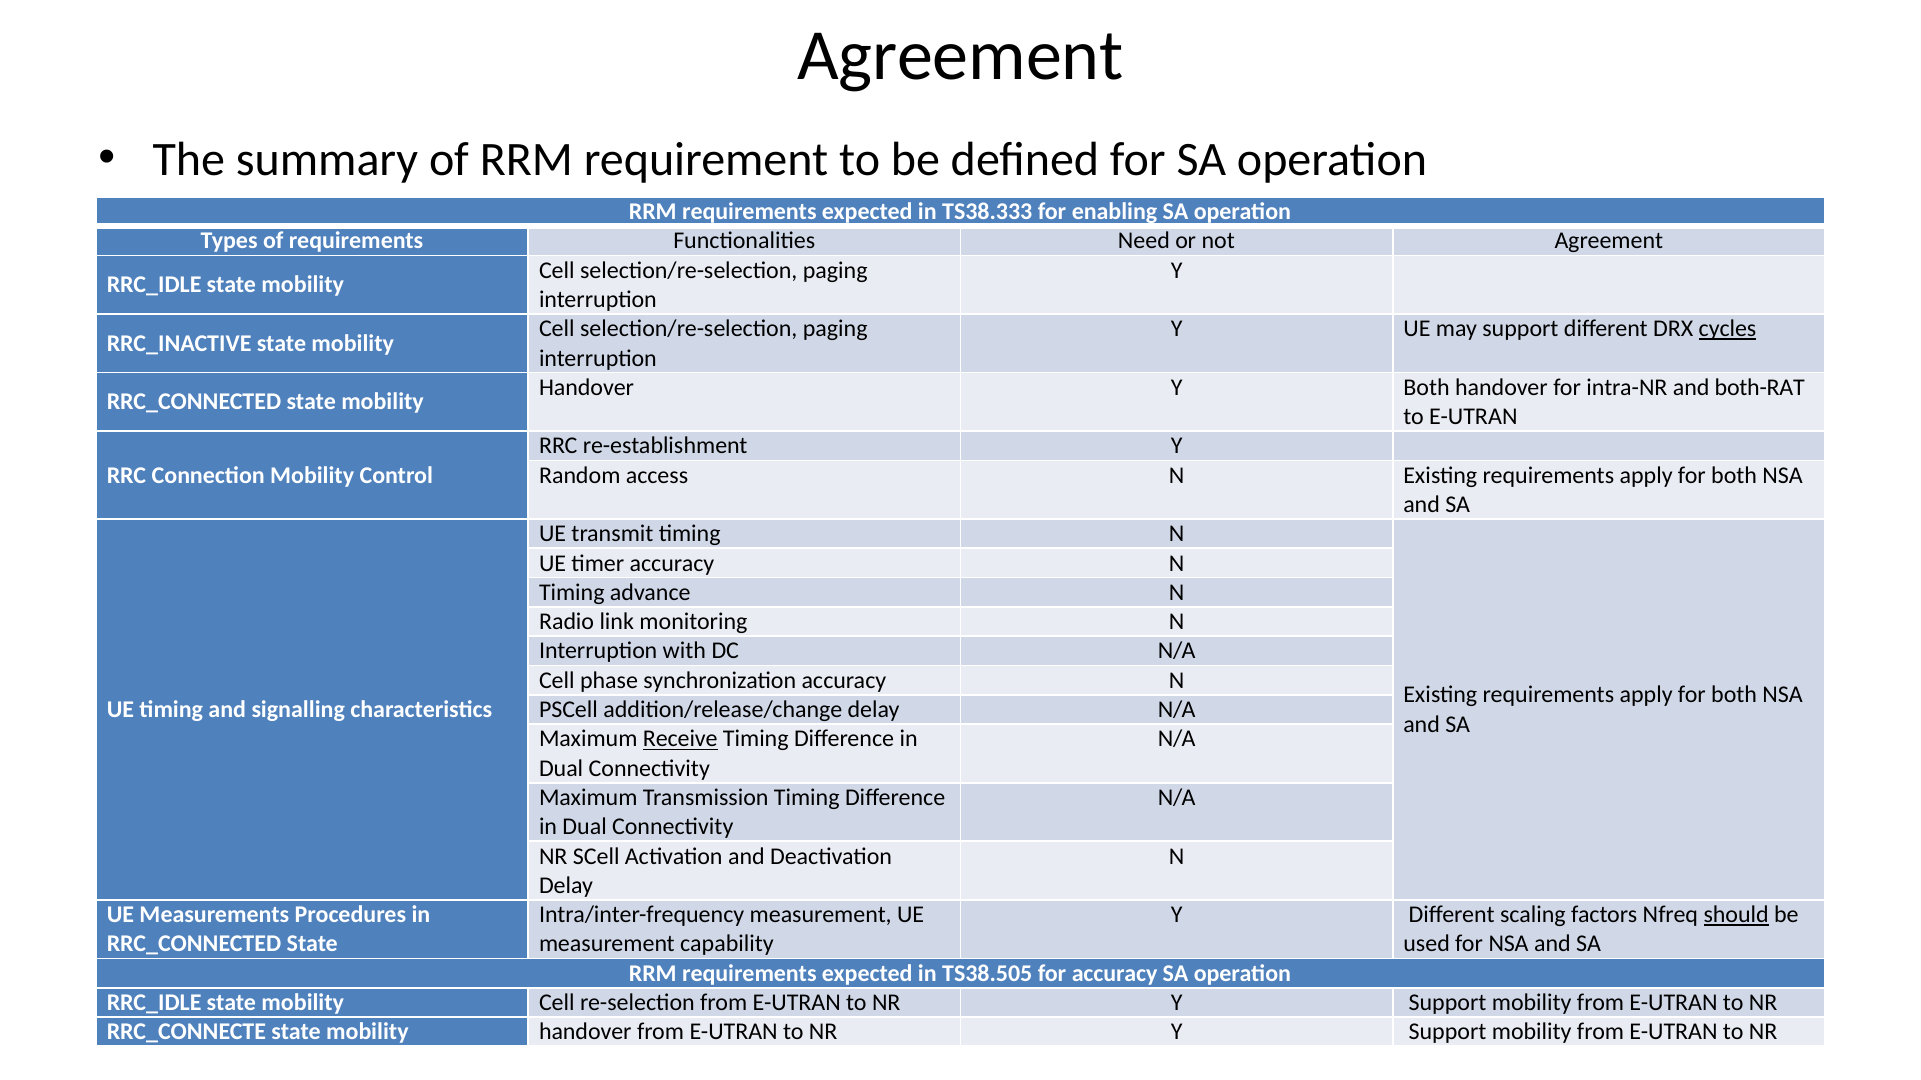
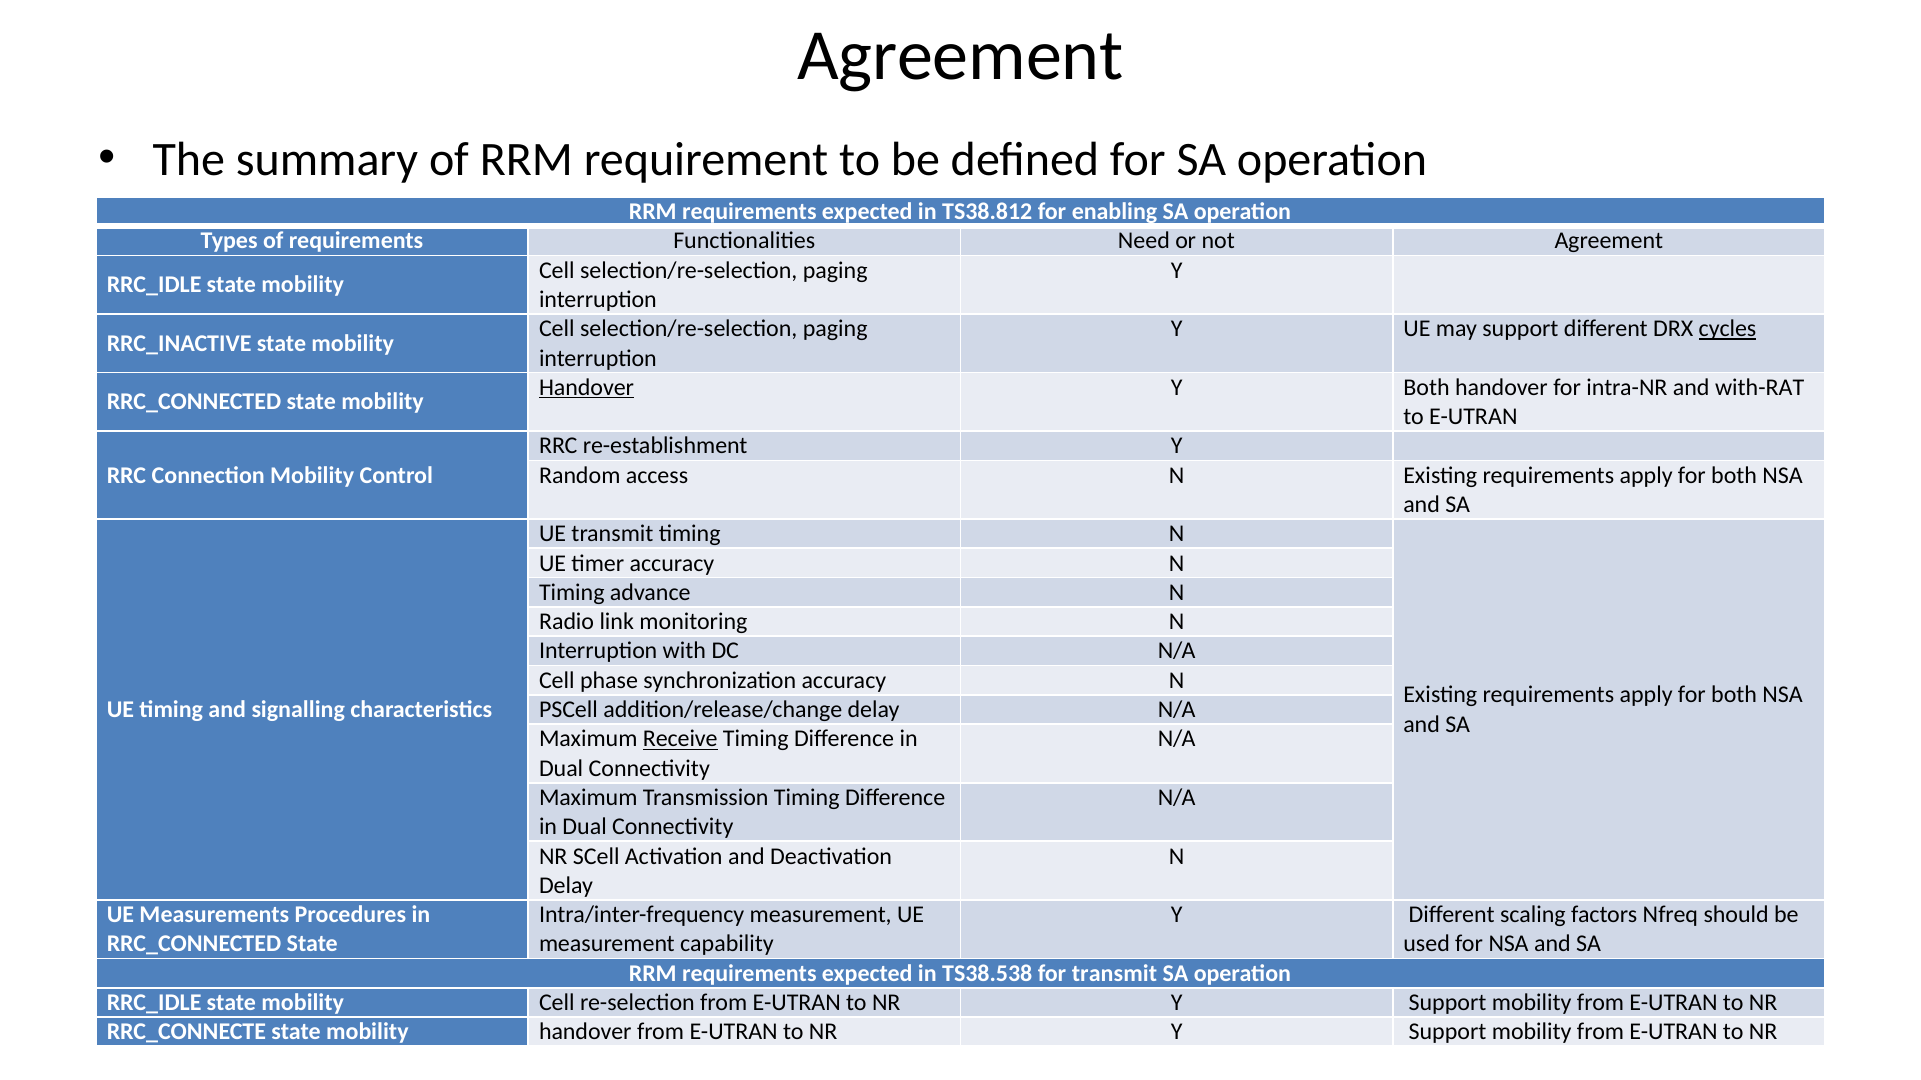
TS38.333: TS38.333 -> TS38.812
Handover at (587, 388) underline: none -> present
both-RAT: both-RAT -> with-RAT
should underline: present -> none
TS38.505: TS38.505 -> TS38.538
for accuracy: accuracy -> transmit
